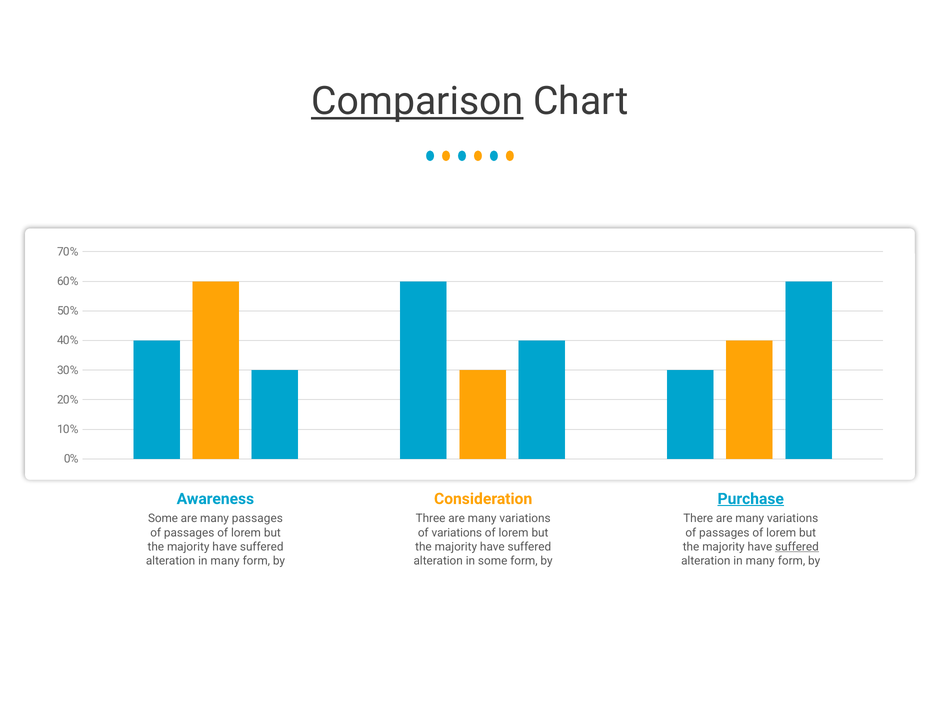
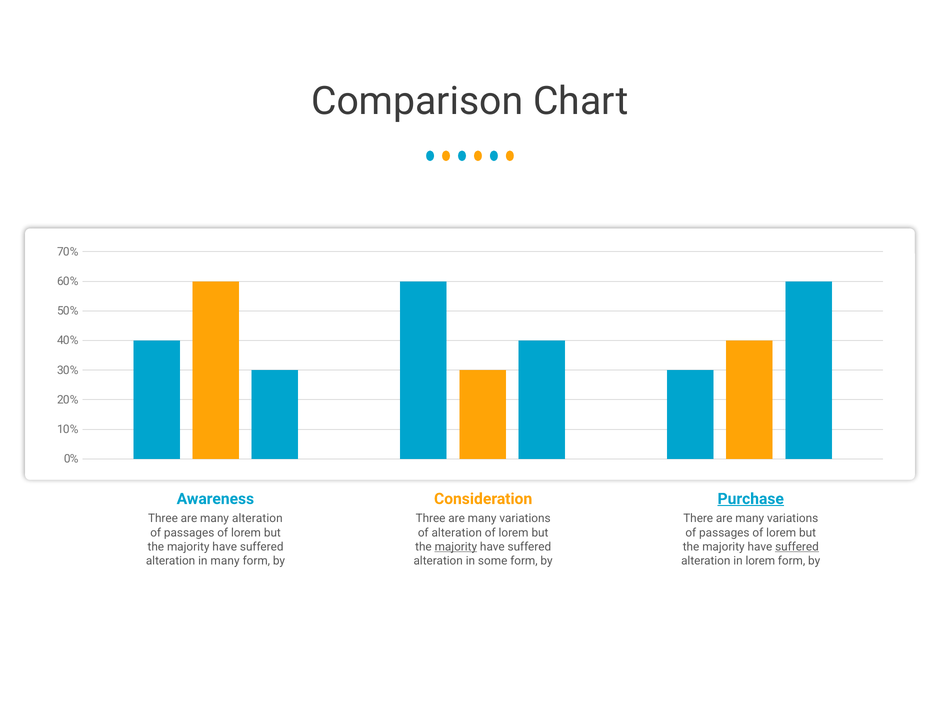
Comparison underline: present -> none
Some at (163, 519): Some -> Three
many passages: passages -> alteration
of variations: variations -> alteration
majority at (456, 547) underline: none -> present
many at (760, 561): many -> lorem
